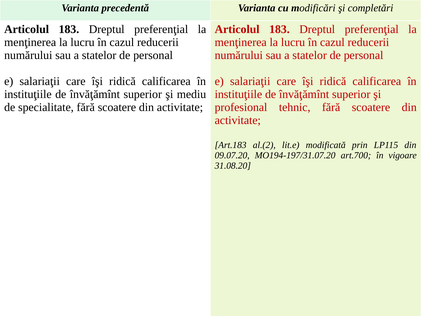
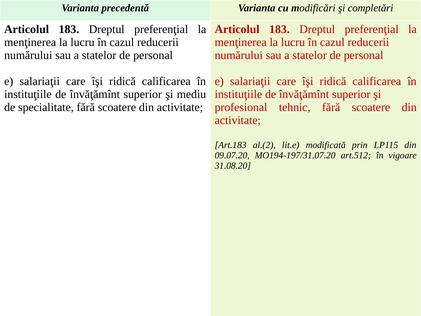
art.700: art.700 -> art.512
